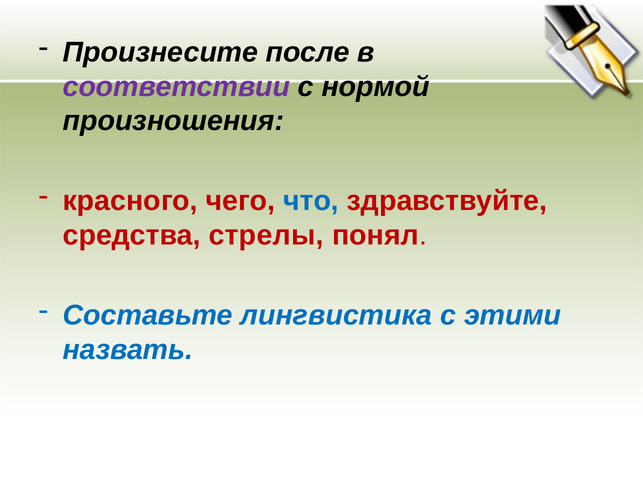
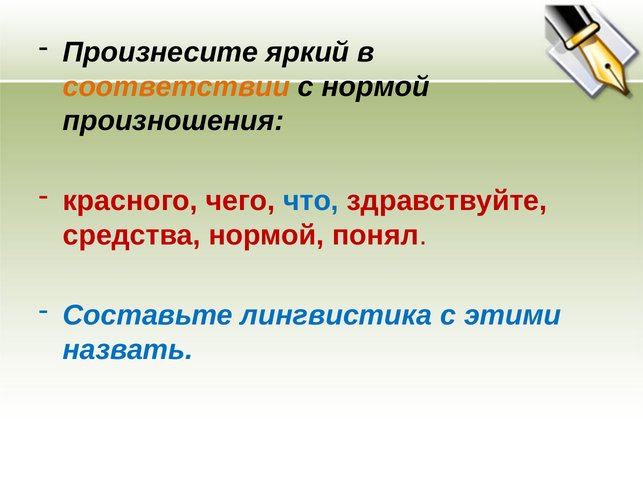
после: после -> яркий
соответствии colour: purple -> orange
средства стрелы: стрелы -> нормой
